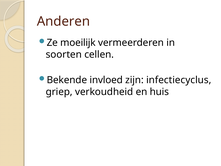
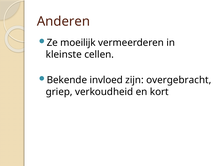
soorten: soorten -> kleinste
infectiecyclus: infectiecyclus -> overgebracht
huis: huis -> kort
